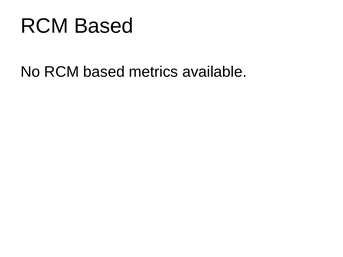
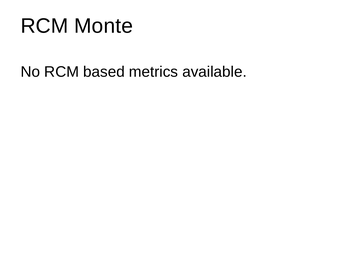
Based at (104, 26): Based -> Monte
